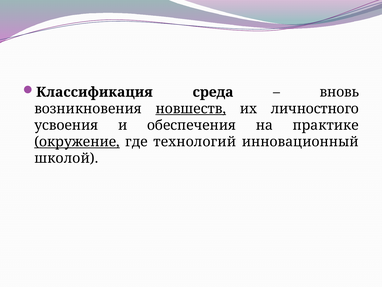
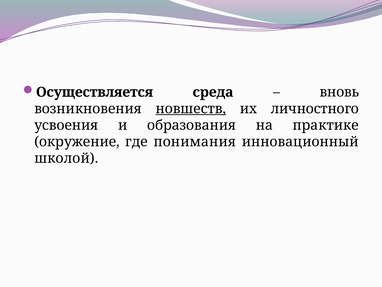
Классификация: Классификация -> Осуществляется
обеспечения: обеспечения -> образования
окружение underline: present -> none
технологий: технологий -> понимания
